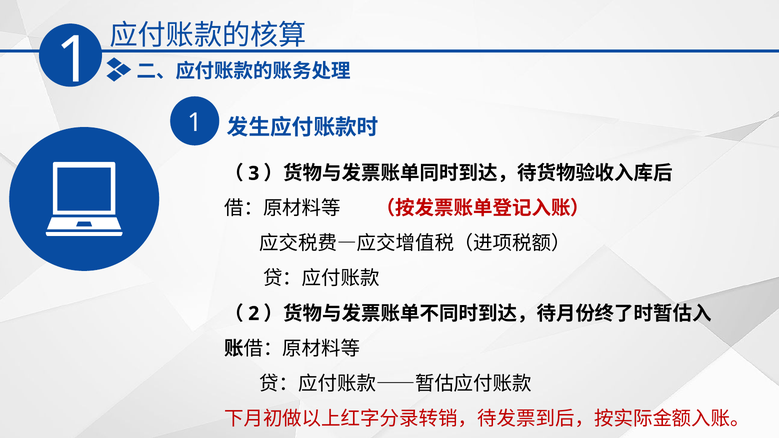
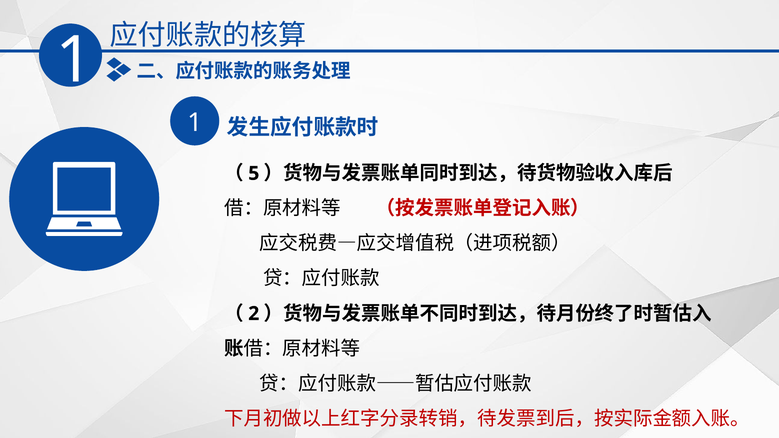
3: 3 -> 5
